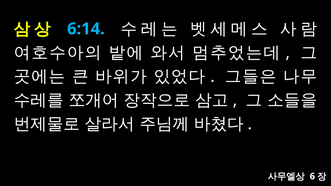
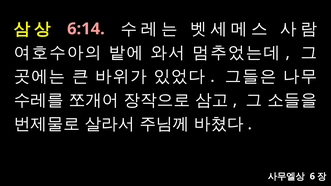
6:14 colour: light blue -> pink
